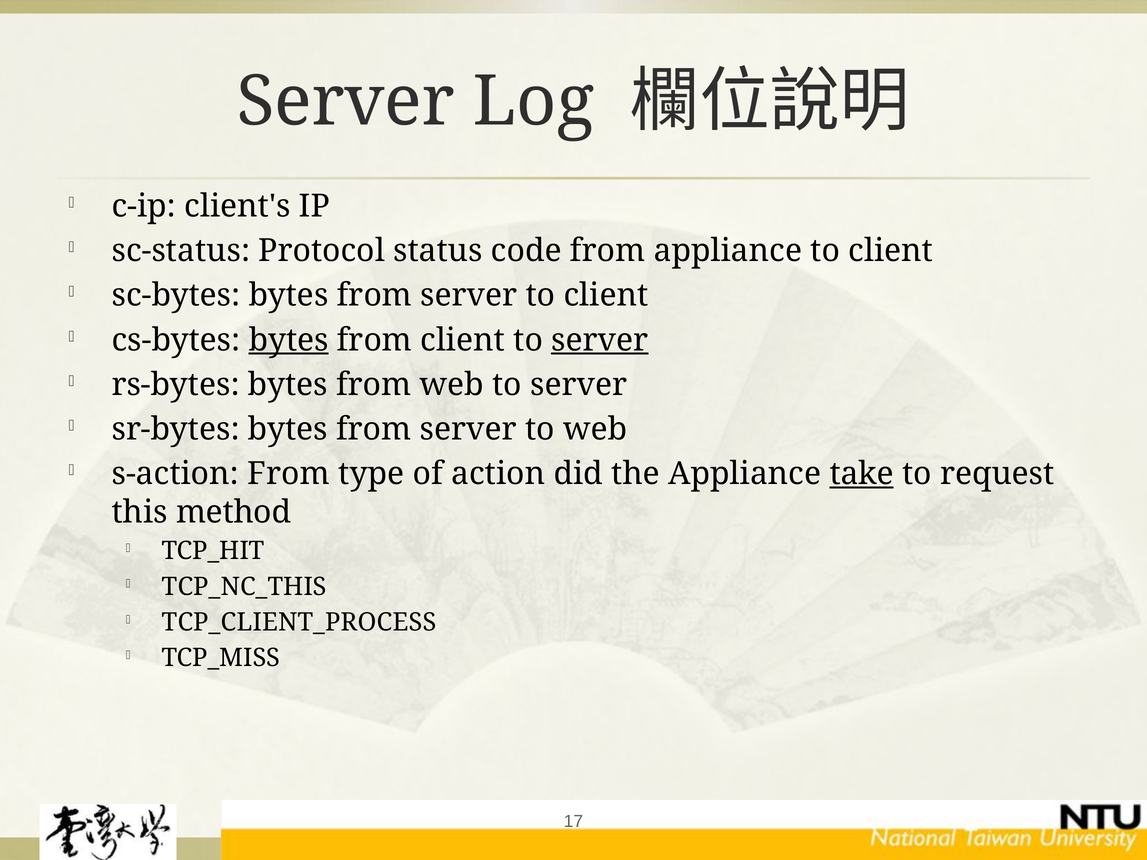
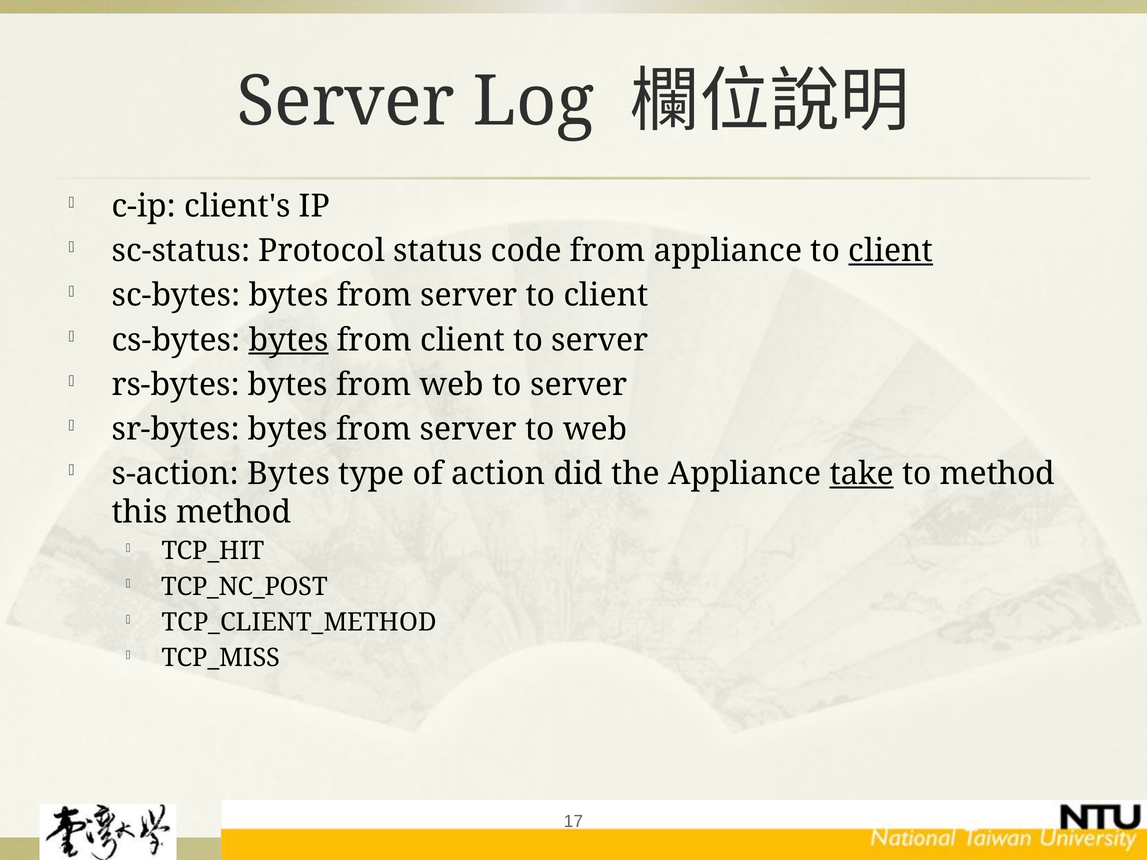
client at (891, 251) underline: none -> present
server at (600, 340) underline: present -> none
s-action From: From -> Bytes
to request: request -> method
TCP_NC_THIS: TCP_NC_THIS -> TCP_NC_POST
TCP_CLIENT_PROCESS: TCP_CLIENT_PROCESS -> TCP_CLIENT_METHOD
